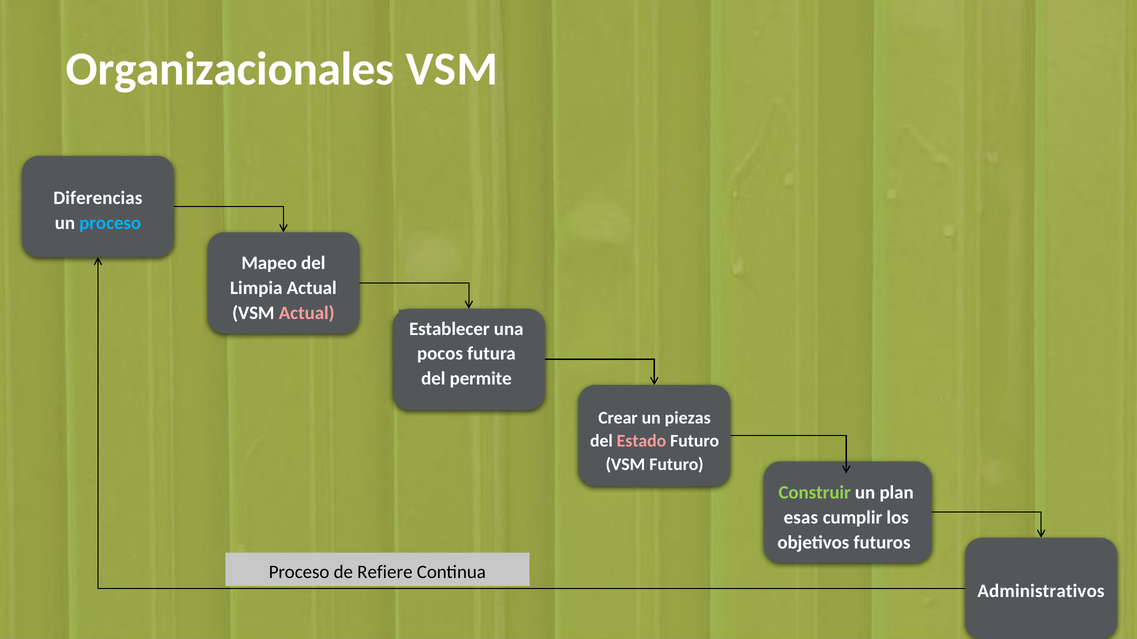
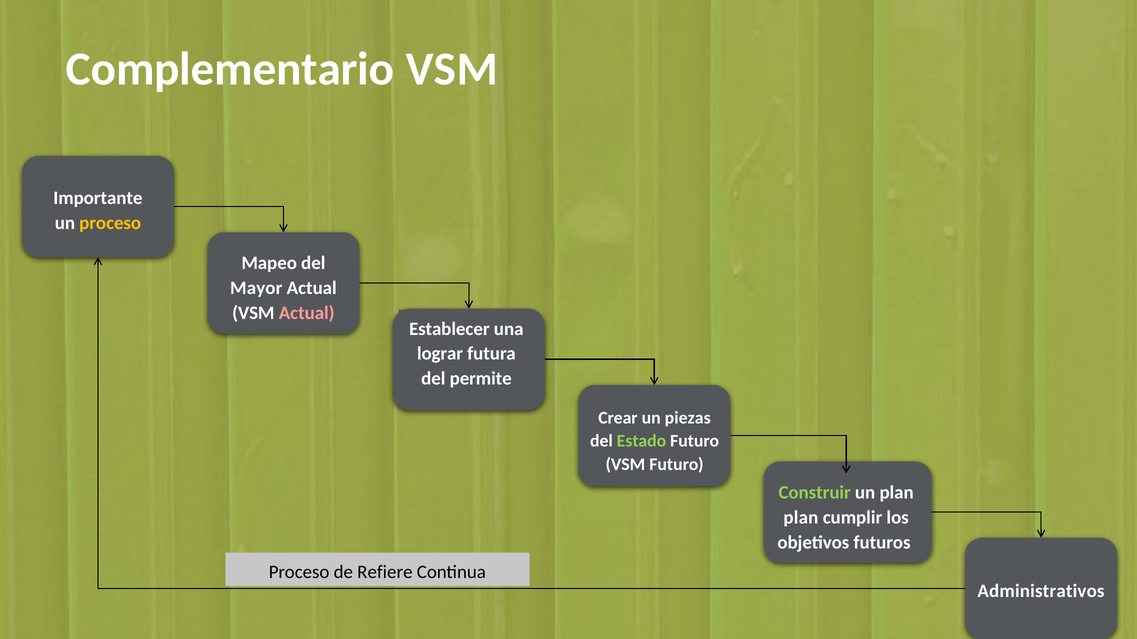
Organizacionales: Organizacionales -> Complementario
Diferencias: Diferencias -> Importante
proceso at (110, 223) colour: light blue -> yellow
Limpia: Limpia -> Mayor
pocos: pocos -> lograr
Estado colour: pink -> light green
esas at (801, 518): esas -> plan
